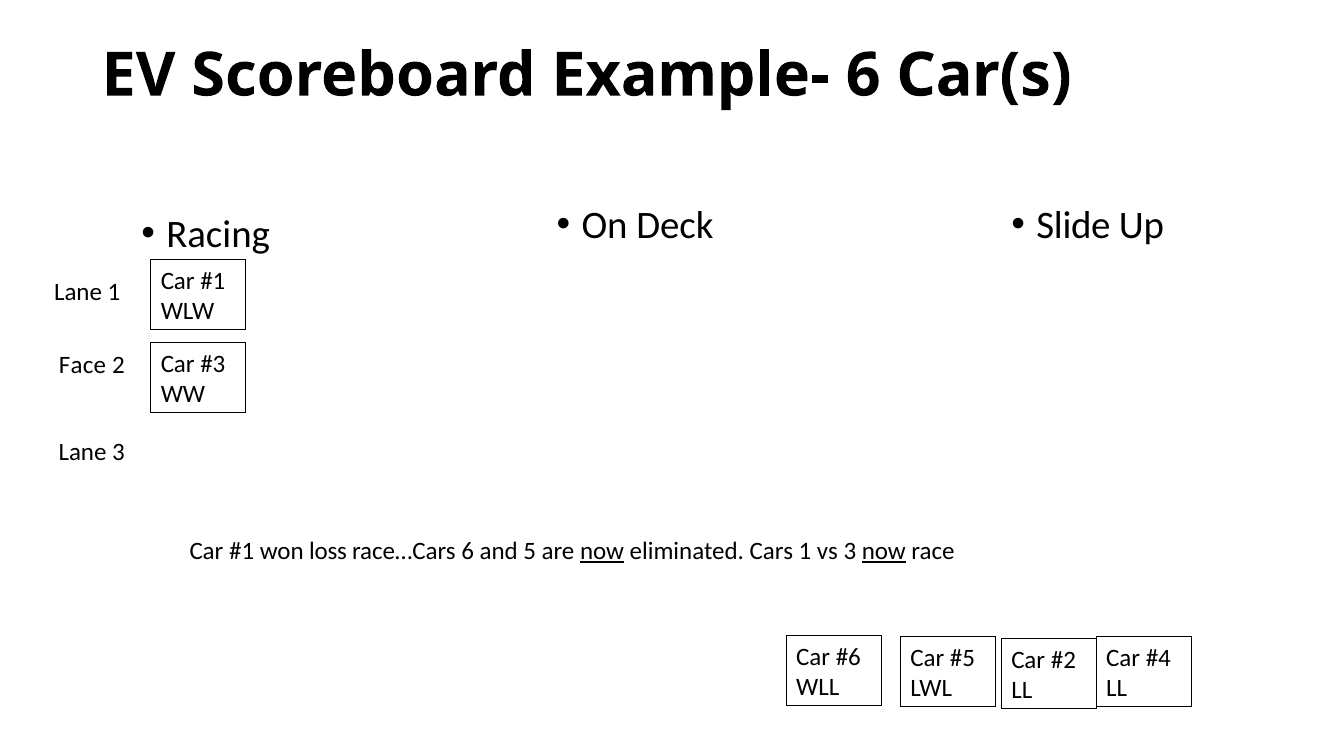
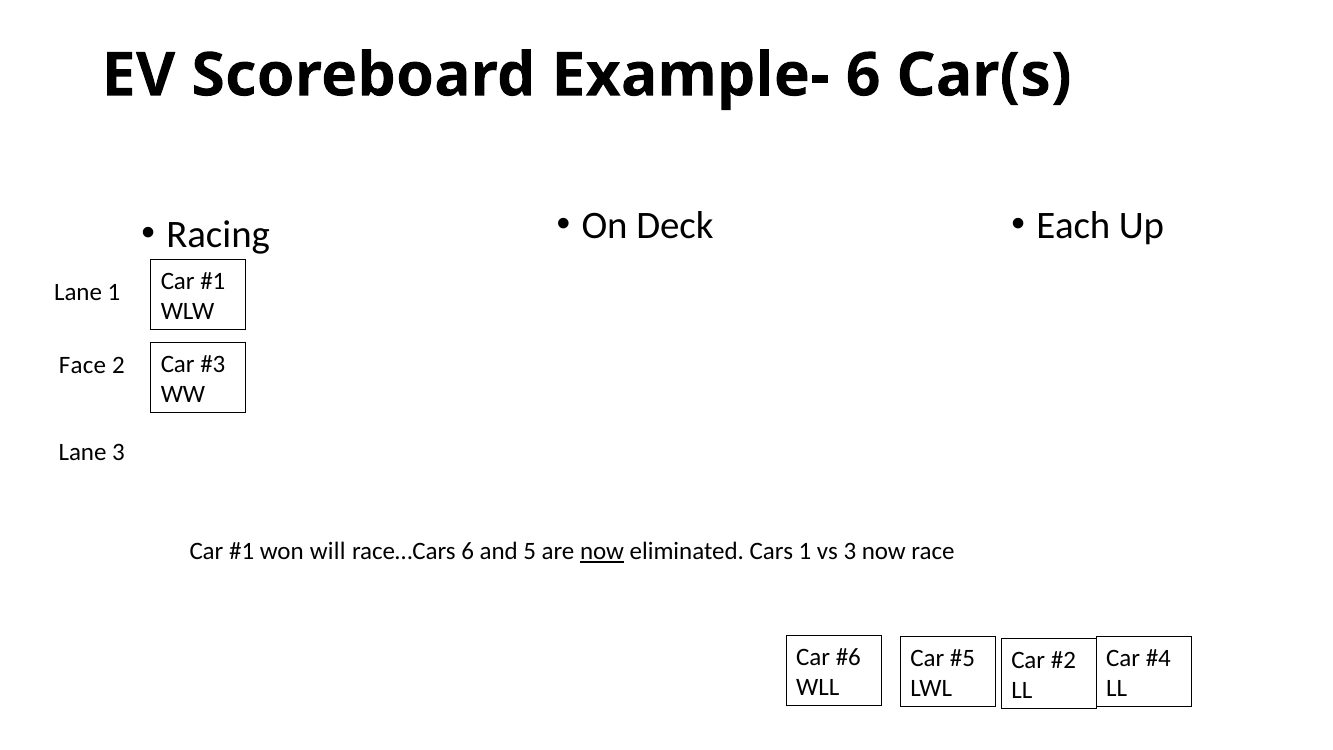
Slide: Slide -> Each
loss: loss -> will
now at (884, 551) underline: present -> none
